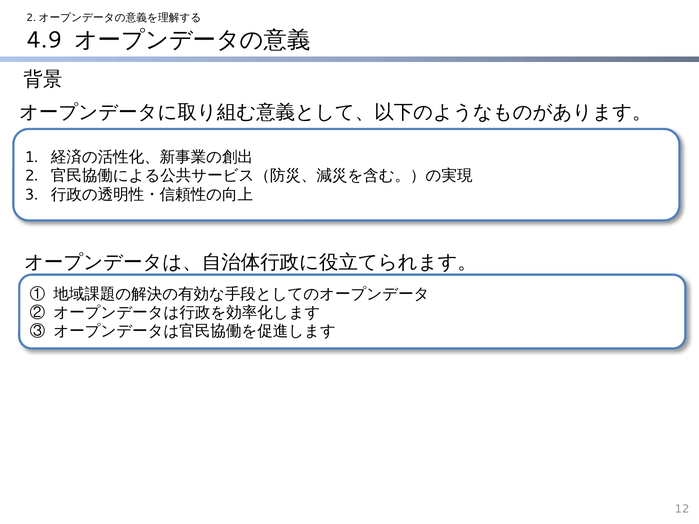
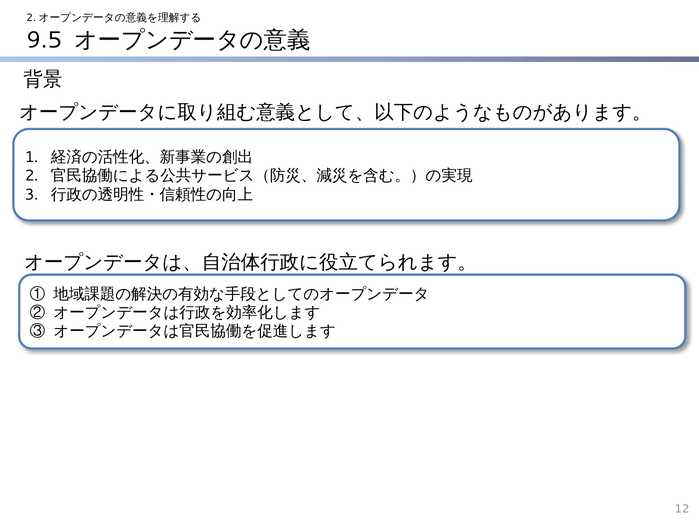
4.9: 4.9 -> 9.5
